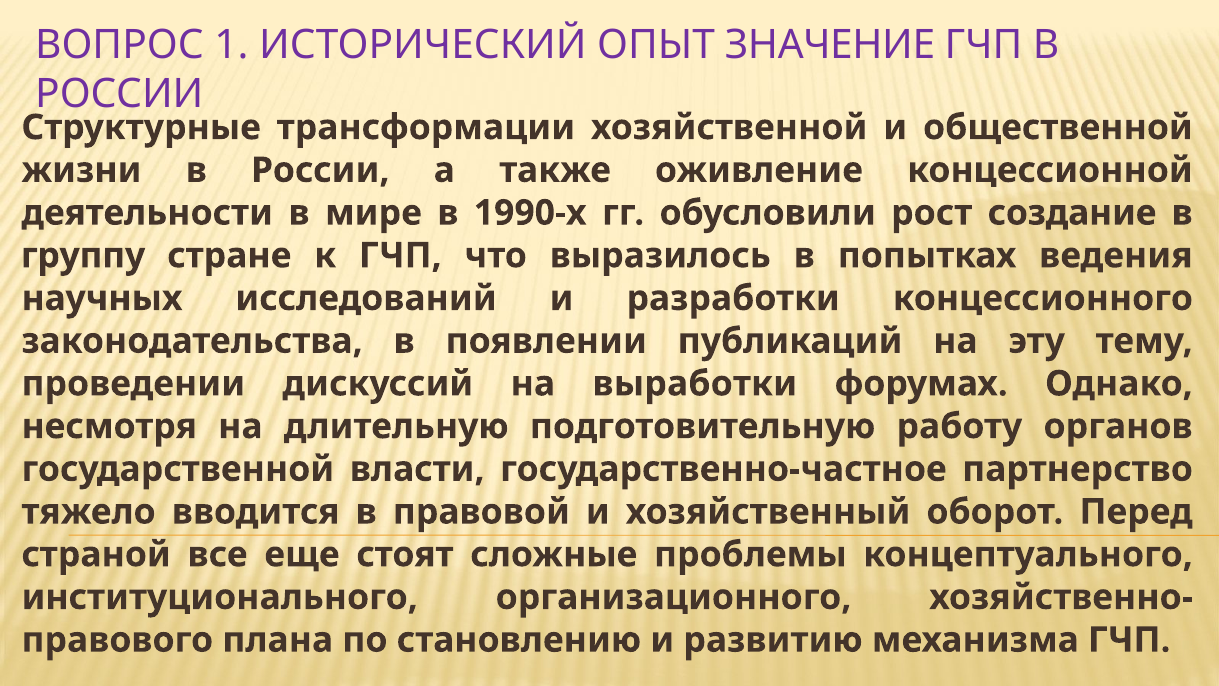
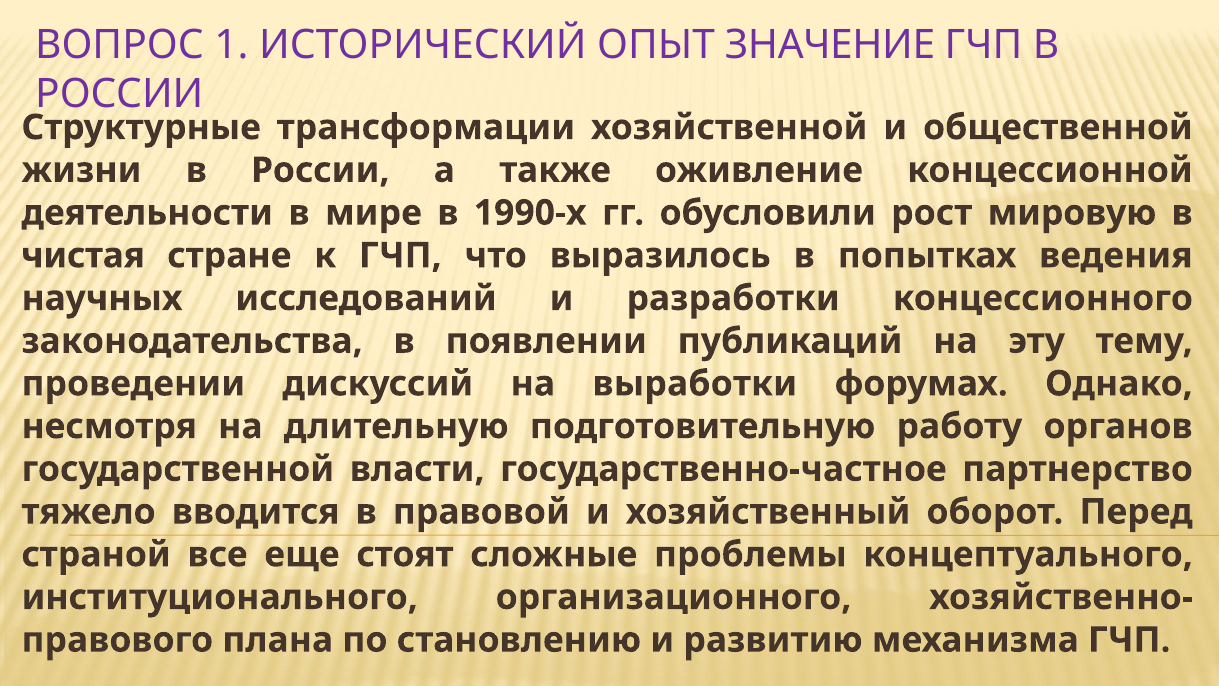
создание: создание -> мировую
группу: группу -> чистая
